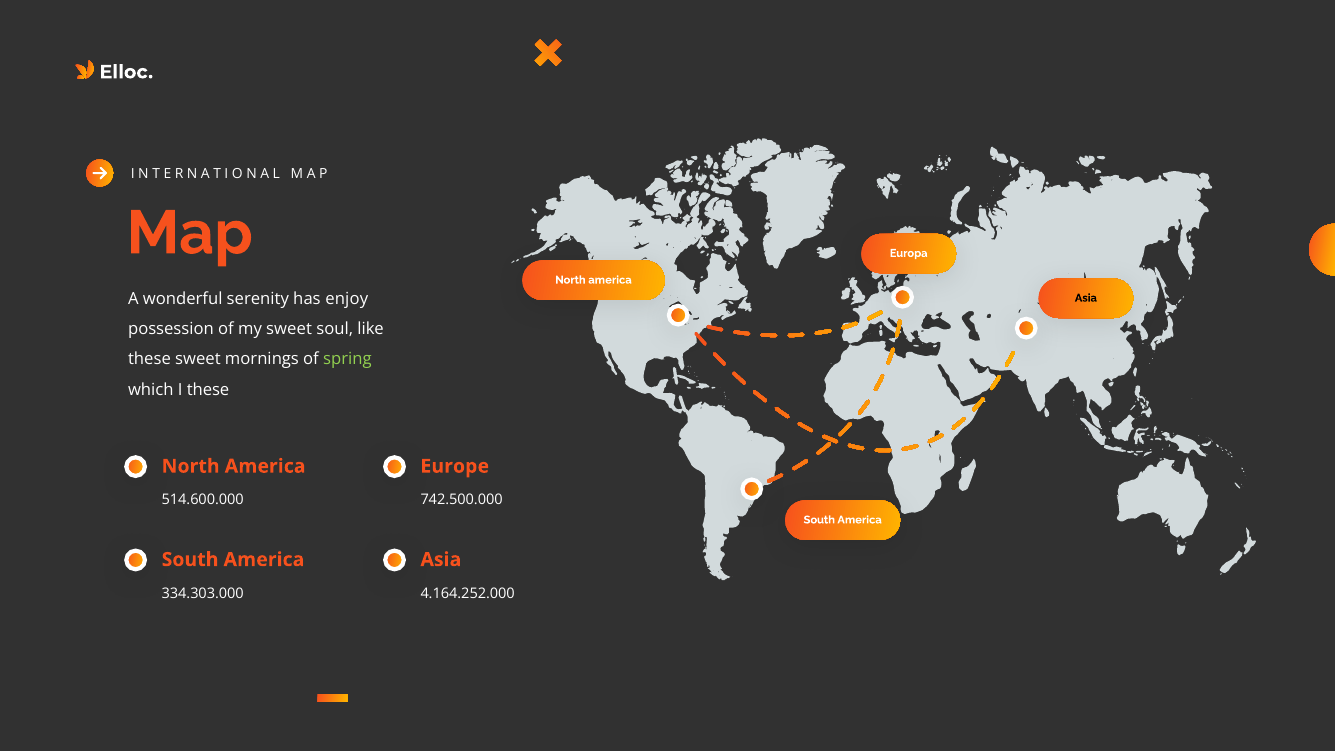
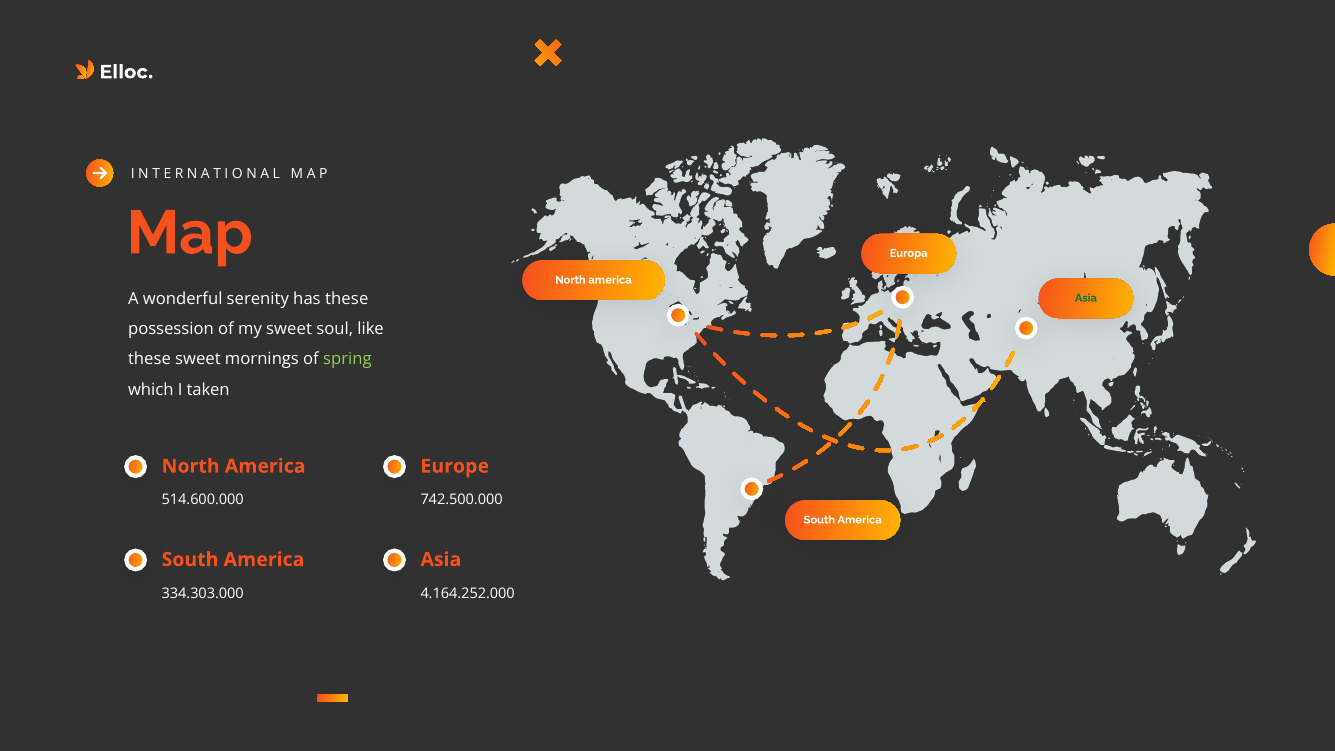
Asia at (1086, 298) colour: black -> green
has enjoy: enjoy -> these
I these: these -> taken
